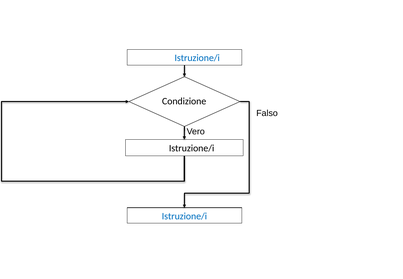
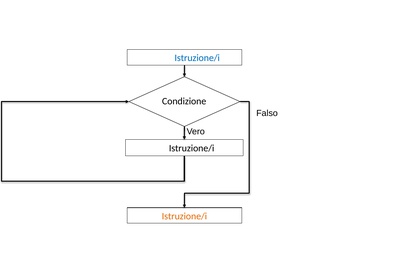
Istruzione/i at (184, 216) colour: blue -> orange
